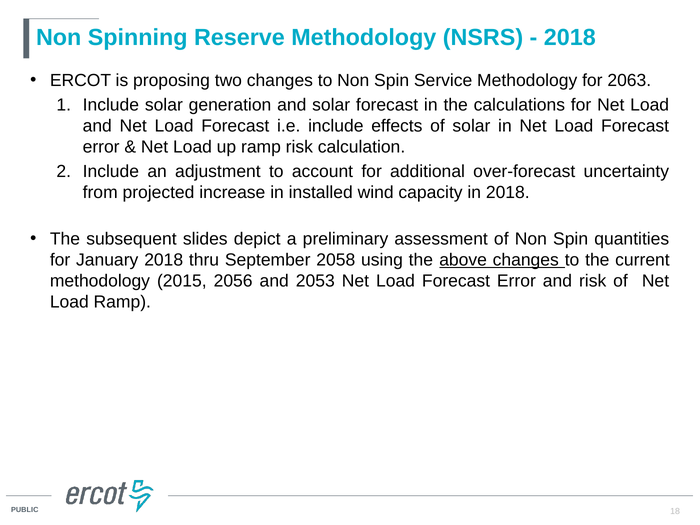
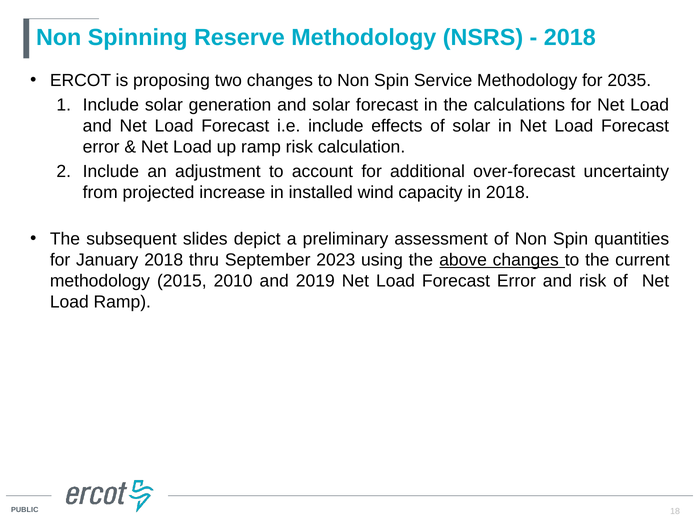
2063: 2063 -> 2035
2058: 2058 -> 2023
2056: 2056 -> 2010
2053: 2053 -> 2019
